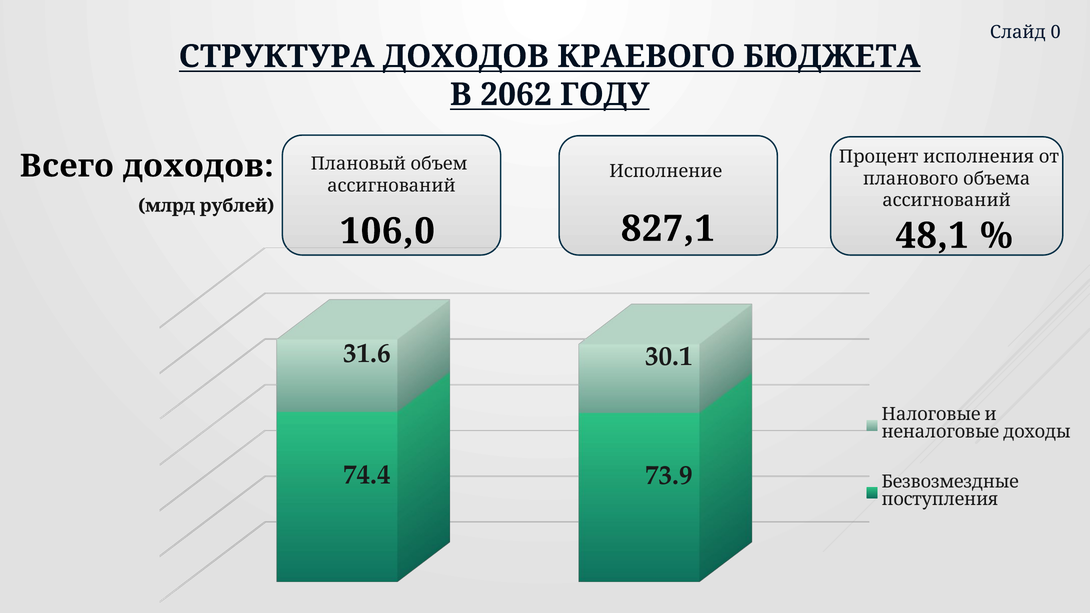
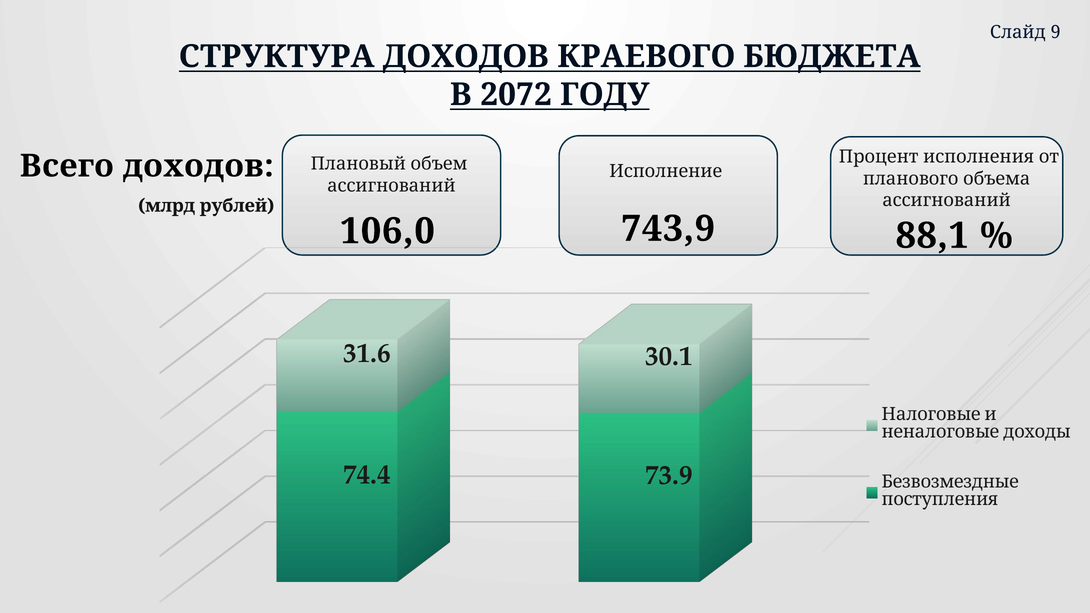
0: 0 -> 9
2062: 2062 -> 2072
827,1: 827,1 -> 743,9
48,1: 48,1 -> 88,1
